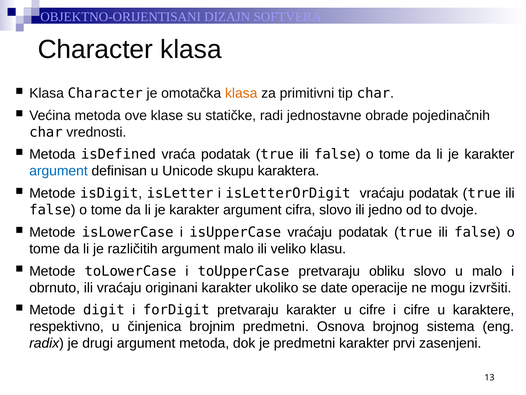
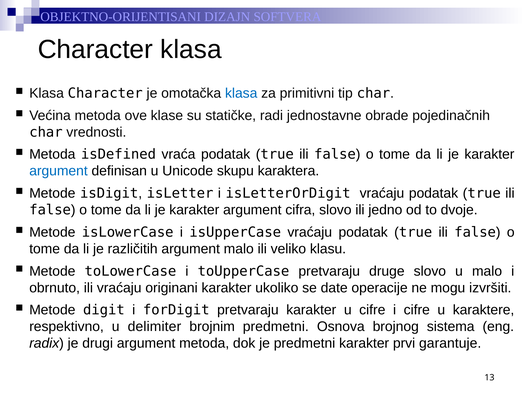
klasa at (241, 93) colour: orange -> blue
obliku: obliku -> druge
činjenica: činjenica -> delimiter
zasenjeni: zasenjeni -> garantuje
